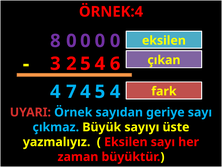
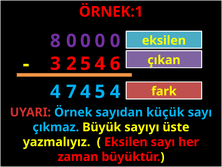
ÖRNEK:4: ÖRNEK:4 -> ÖRNEK:1
geriye: geriye -> küçük
